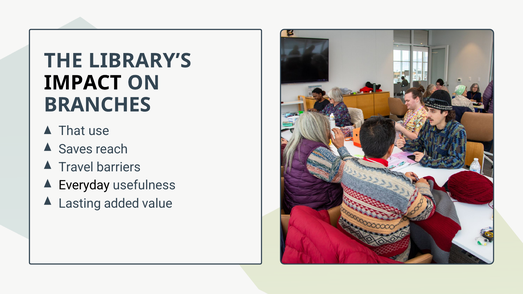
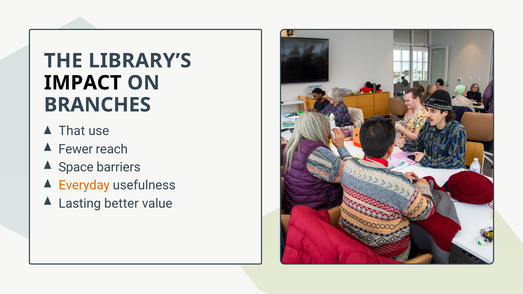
Saves: Saves -> Fewer
Travel: Travel -> Space
Everyday colour: black -> orange
added: added -> better
